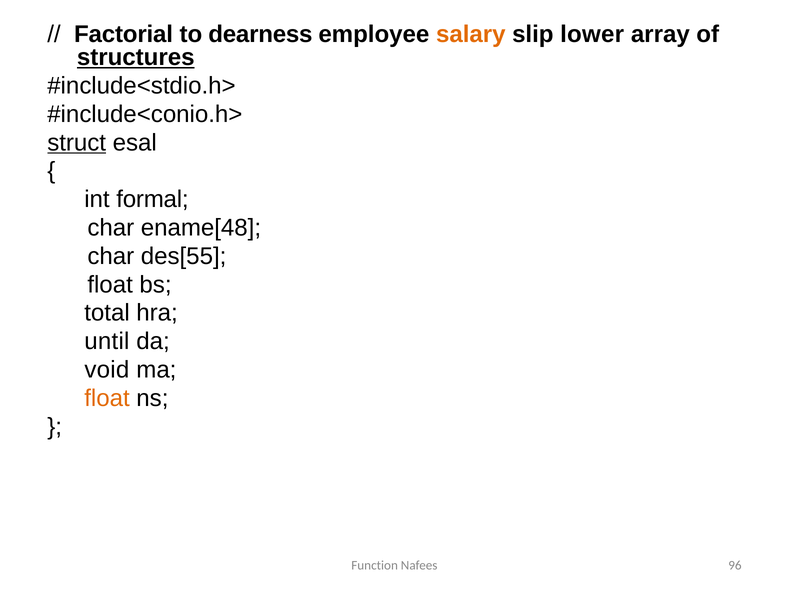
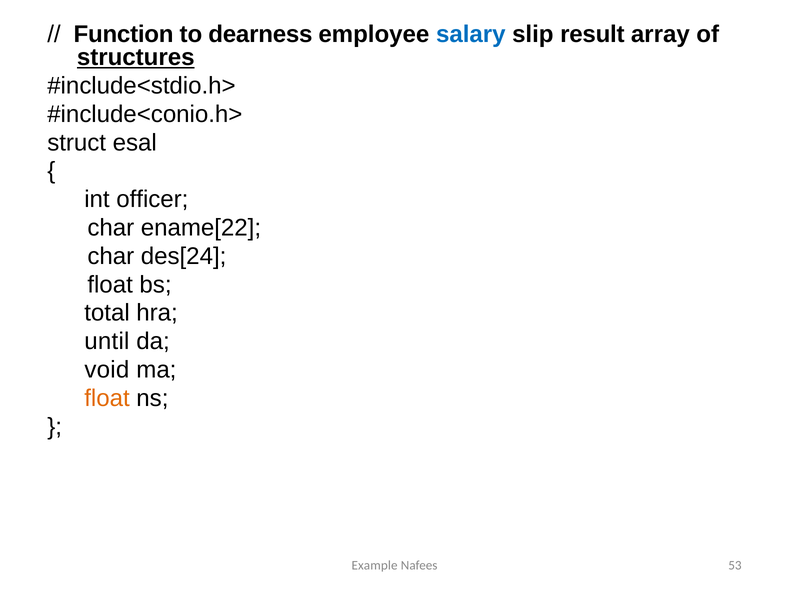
Factorial: Factorial -> Function
salary colour: orange -> blue
lower: lower -> result
struct underline: present -> none
formal: formal -> officer
ename[48: ename[48 -> ename[22
des[55: des[55 -> des[24
Function: Function -> Example
96: 96 -> 53
